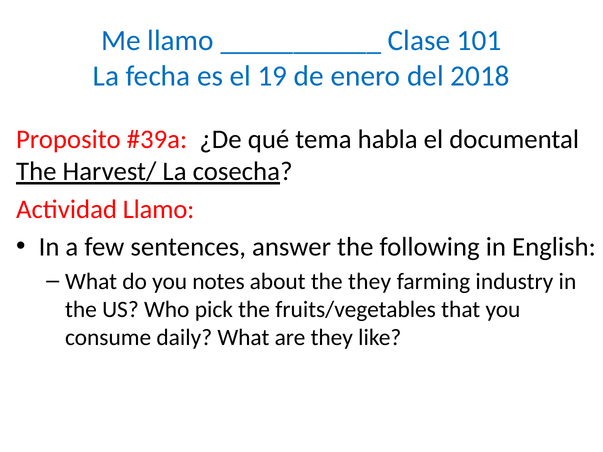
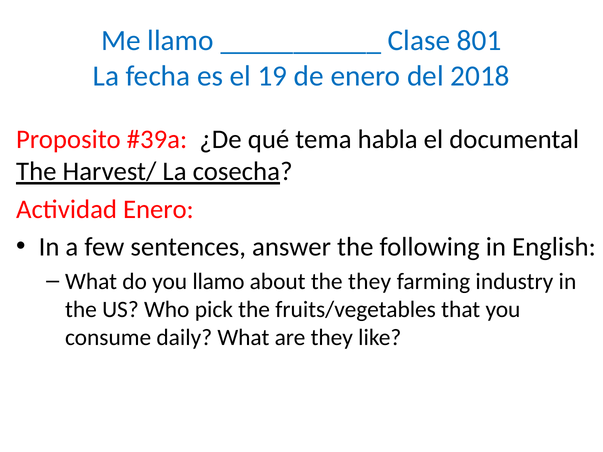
101: 101 -> 801
Actividad Llamo: Llamo -> Enero
you notes: notes -> llamo
